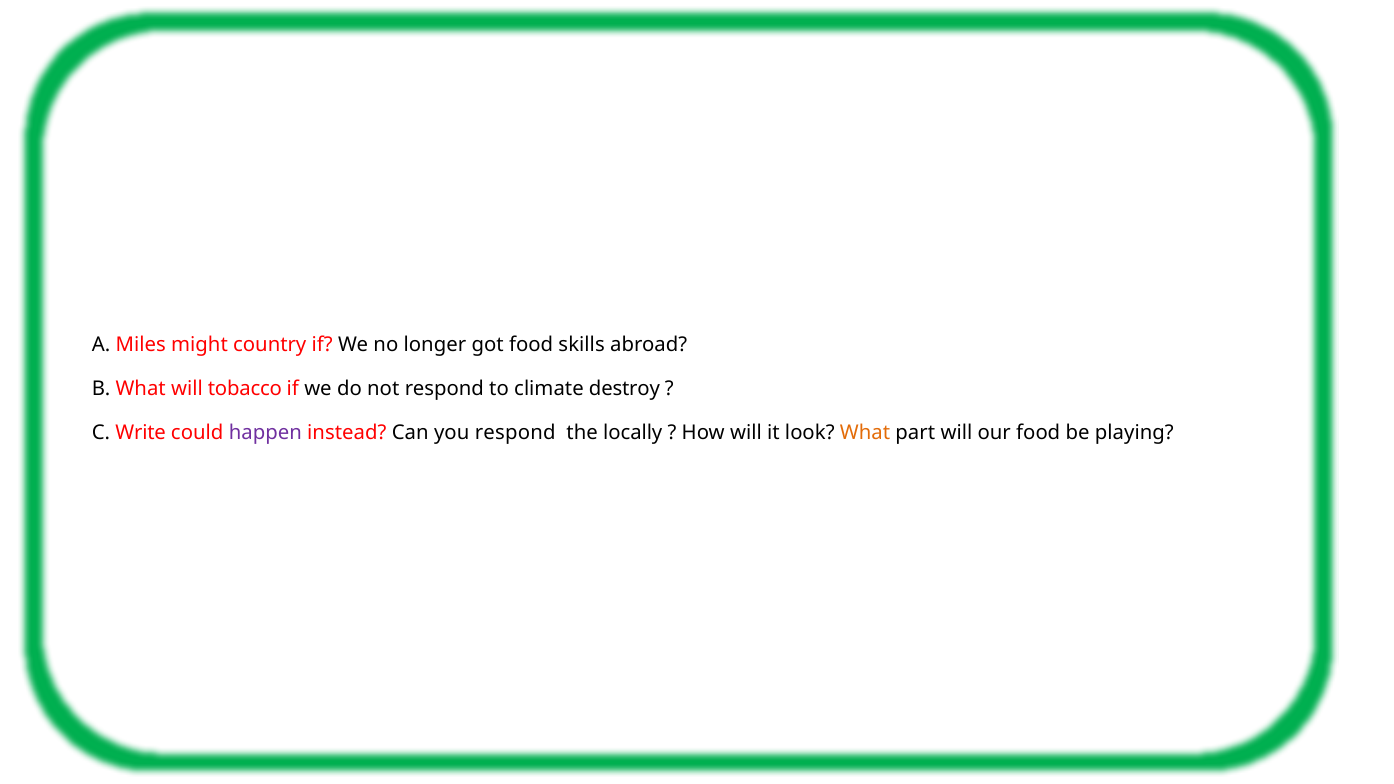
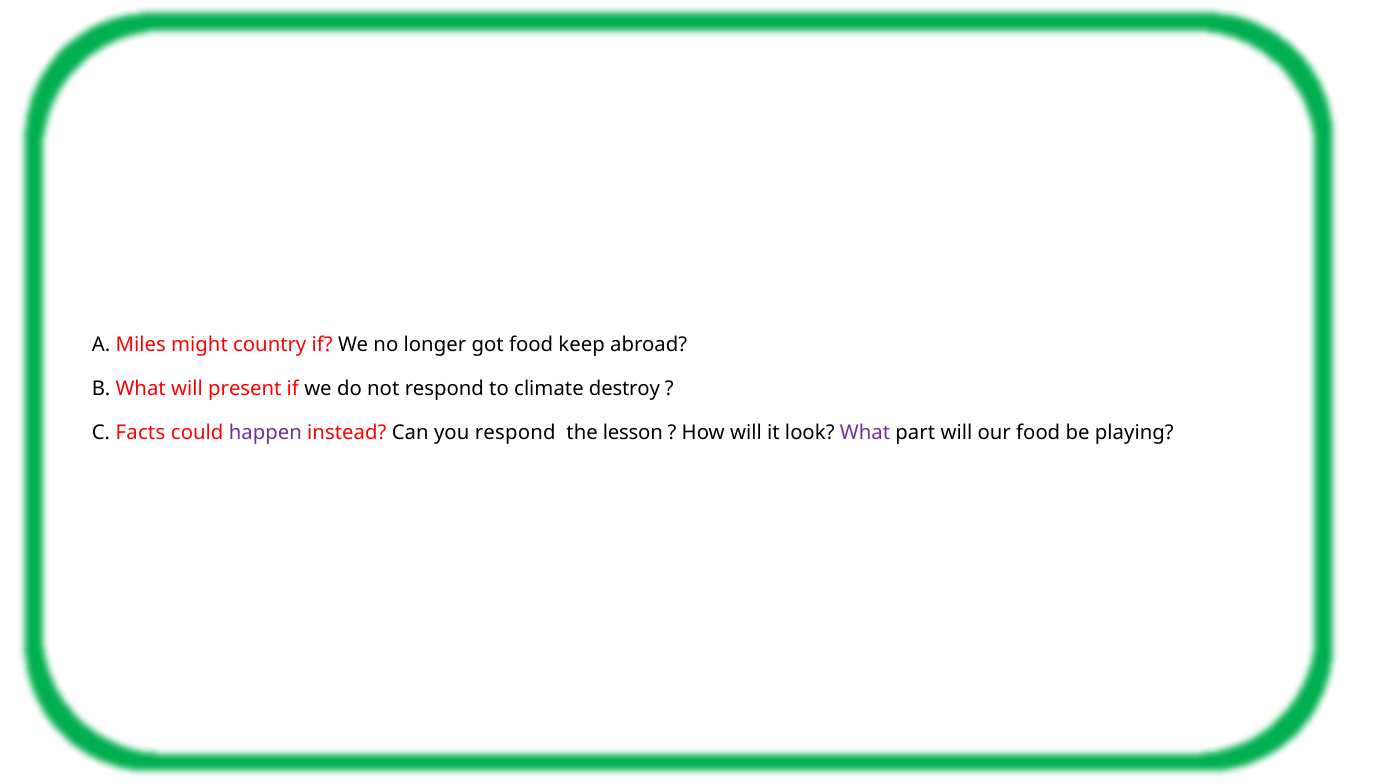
skills: skills -> keep
tobacco: tobacco -> present
Write: Write -> Facts
locally: locally -> lesson
What at (865, 433) colour: orange -> purple
